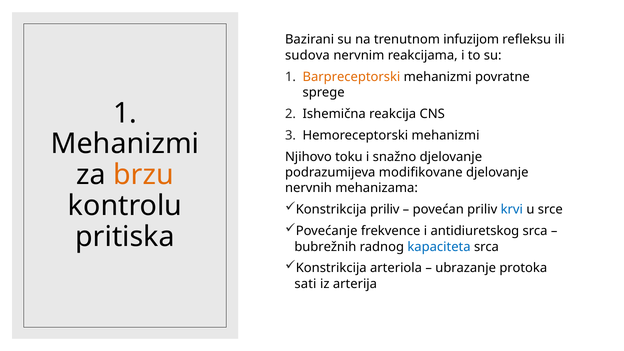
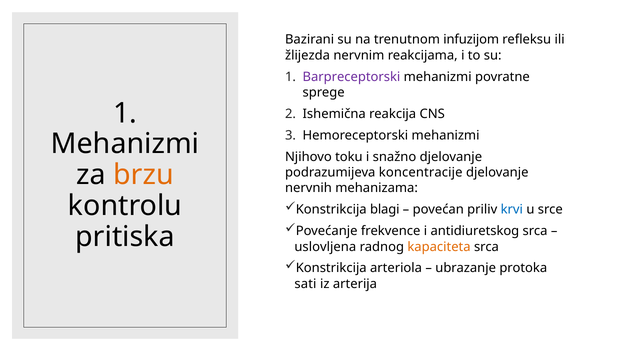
sudova: sudova -> žlijezda
Barpreceptorski colour: orange -> purple
modifikovane: modifikovane -> koncentracije
Konstrikcija priliv: priliv -> blagi
bubrežnih: bubrežnih -> uslovljena
kapaciteta colour: blue -> orange
